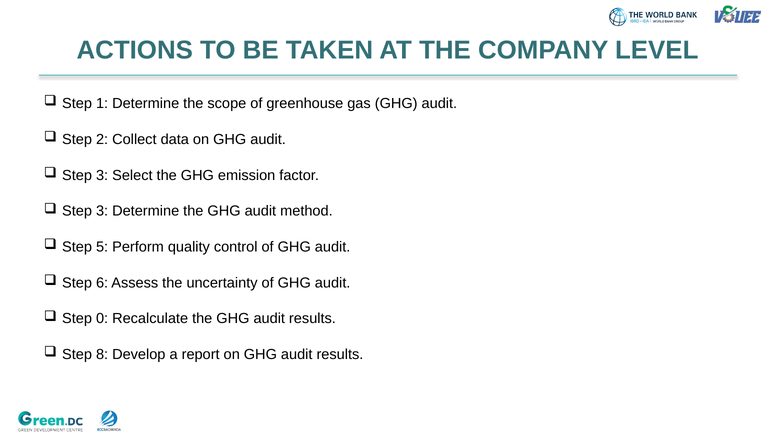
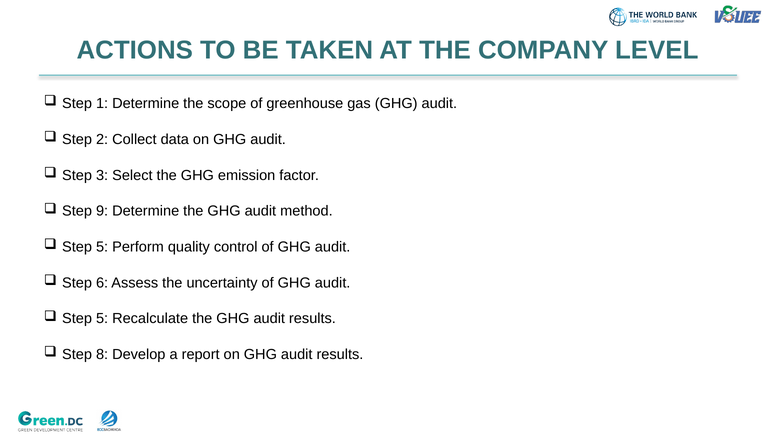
3 at (102, 211): 3 -> 9
0 at (102, 319): 0 -> 5
